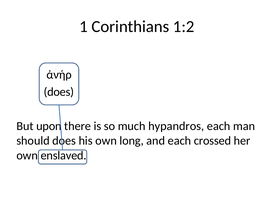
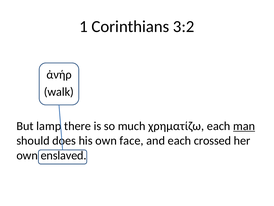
1:2: 1:2 -> 3:2
does at (59, 92): does -> walk
upon: upon -> lamp
hypandros: hypandros -> χρηματίζω
man underline: none -> present
long: long -> face
